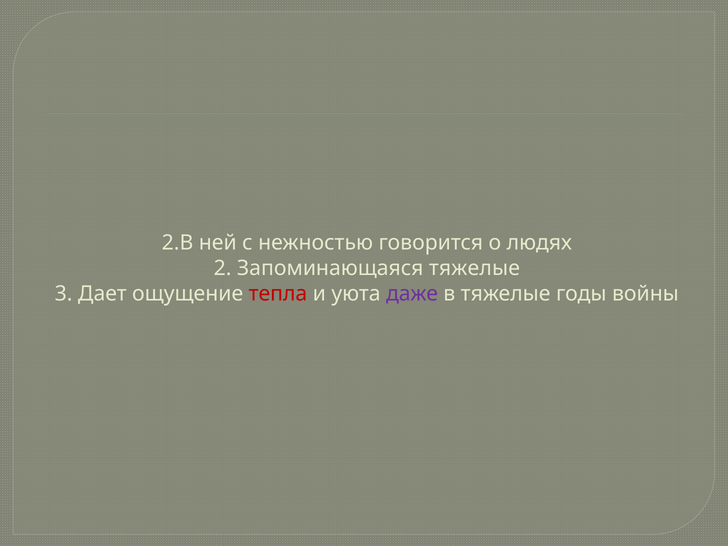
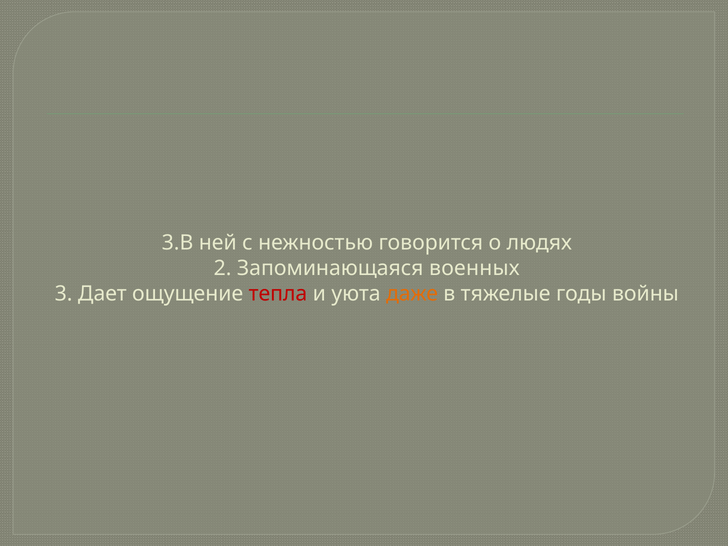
2.В: 2.В -> 3.В
Запоминающаяся тяжелые: тяжелые -> военных
даже colour: purple -> orange
